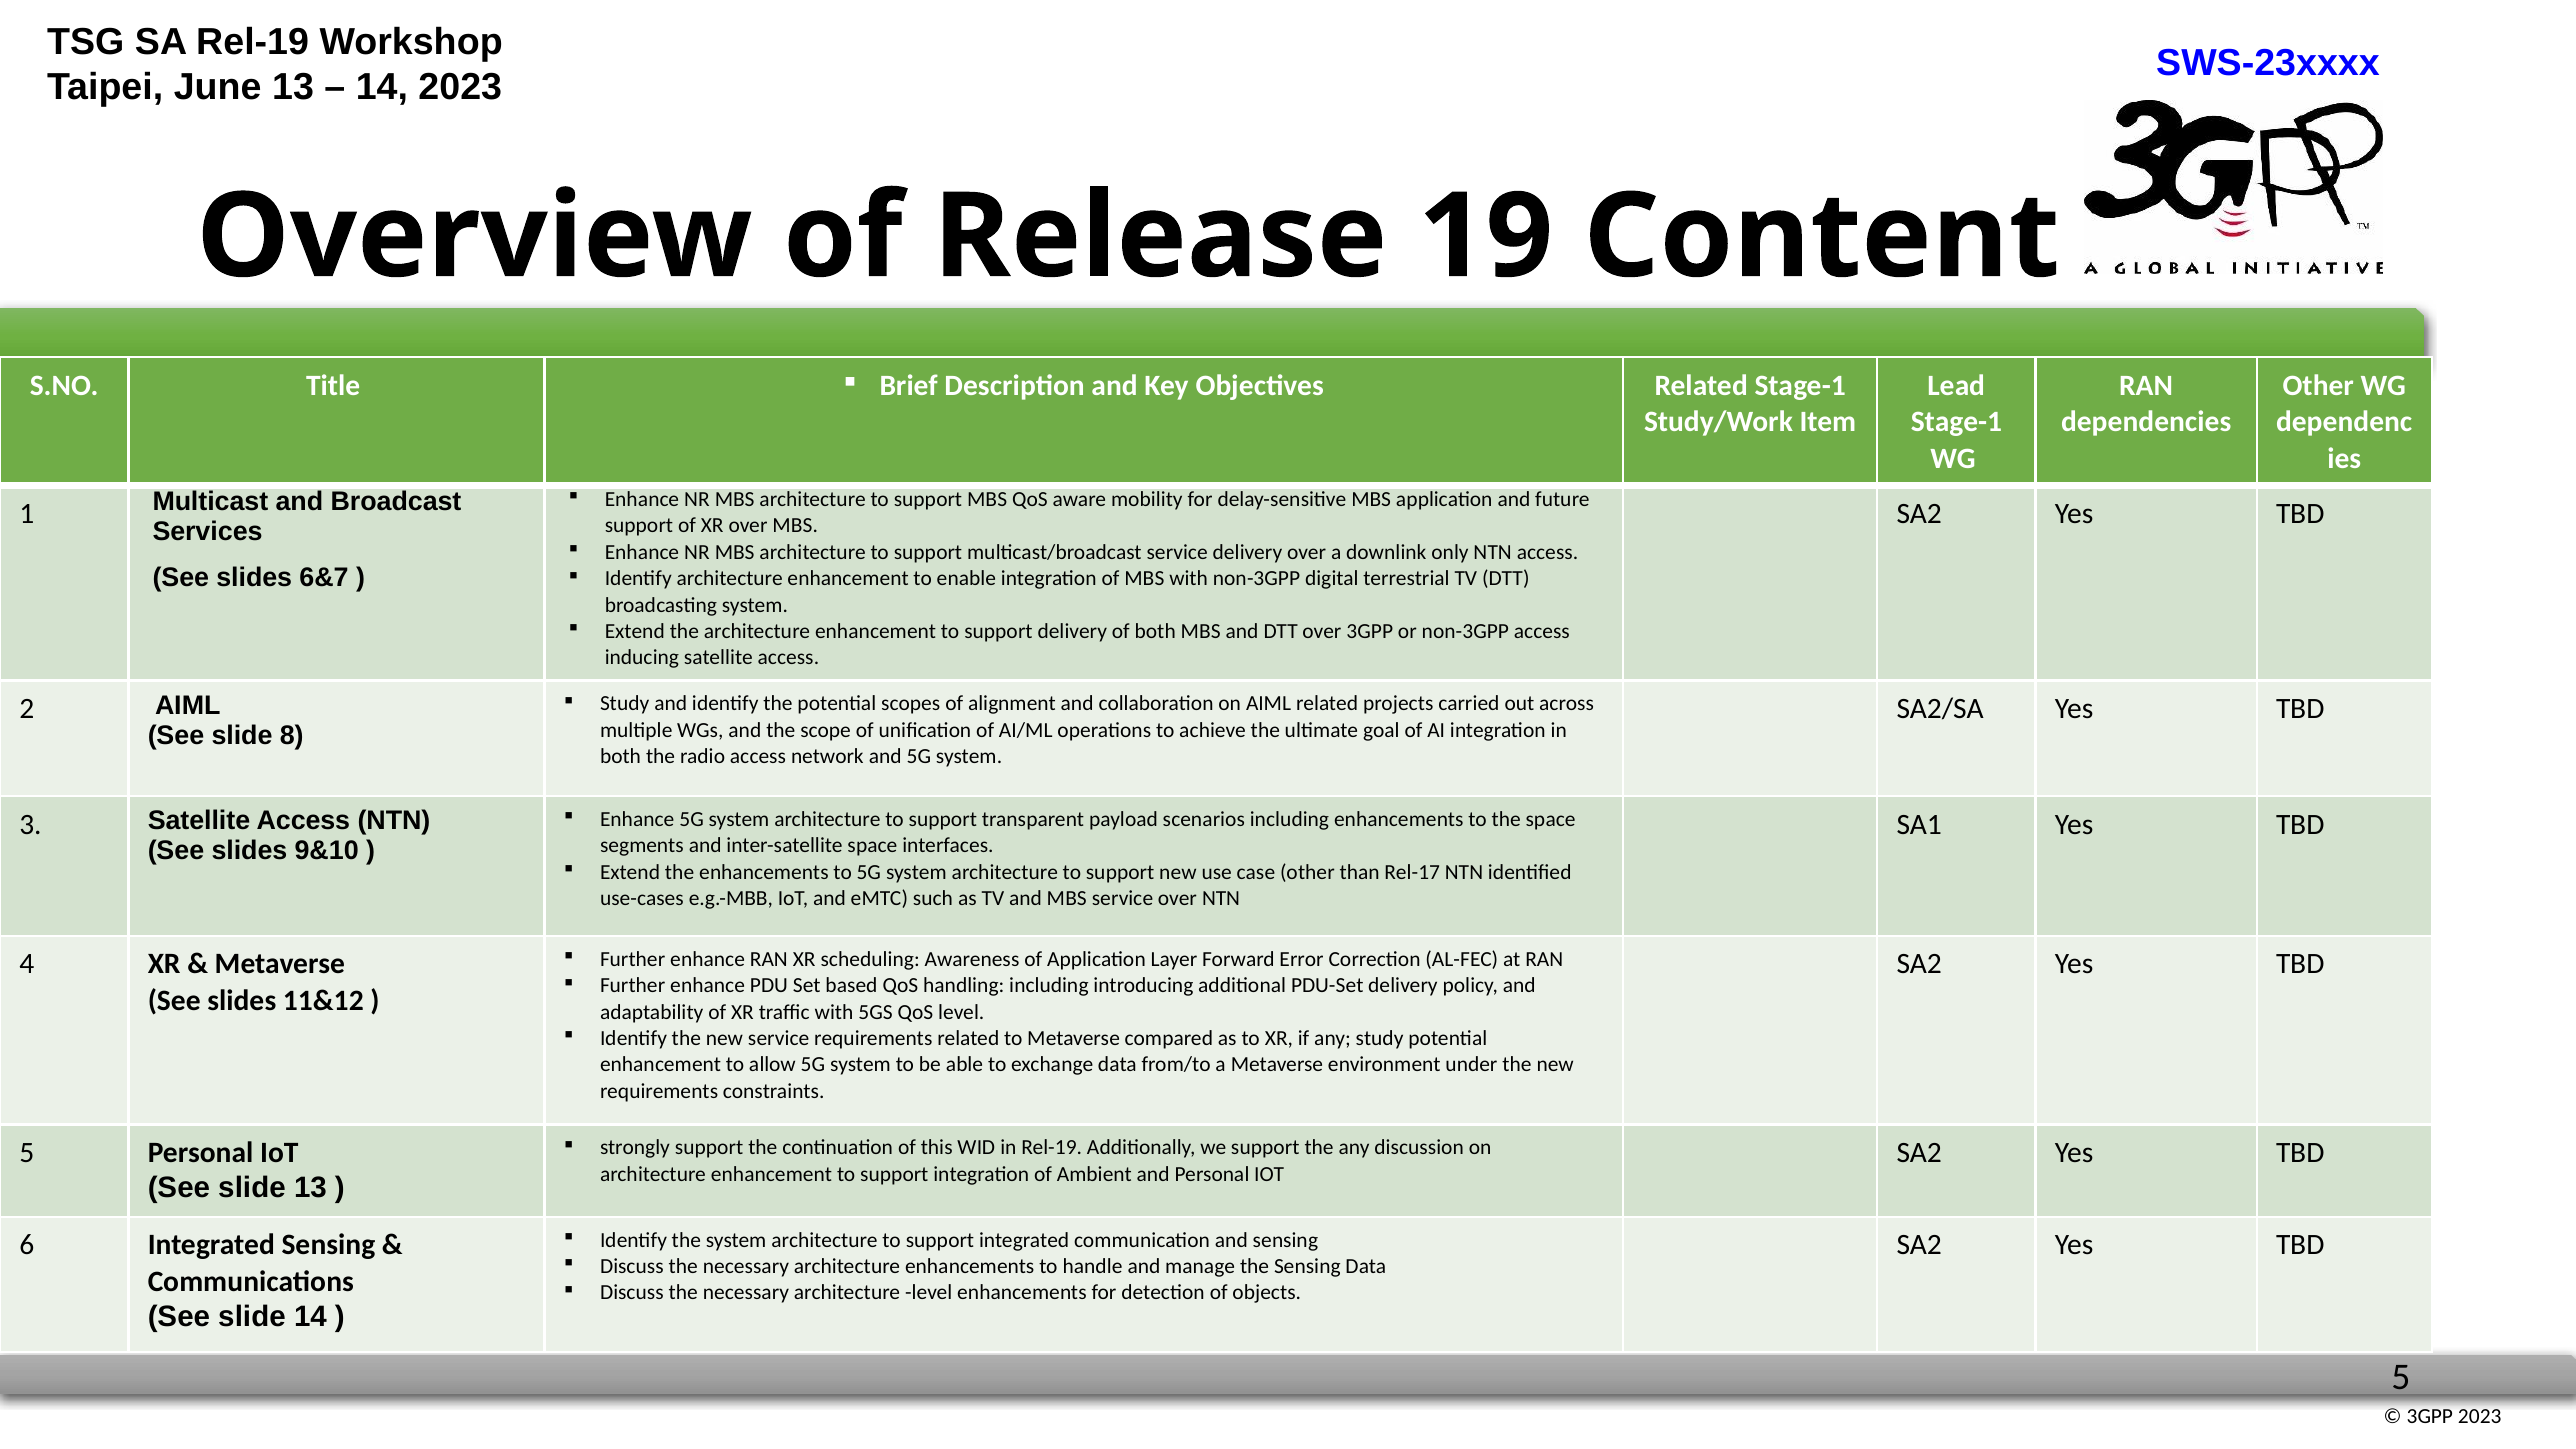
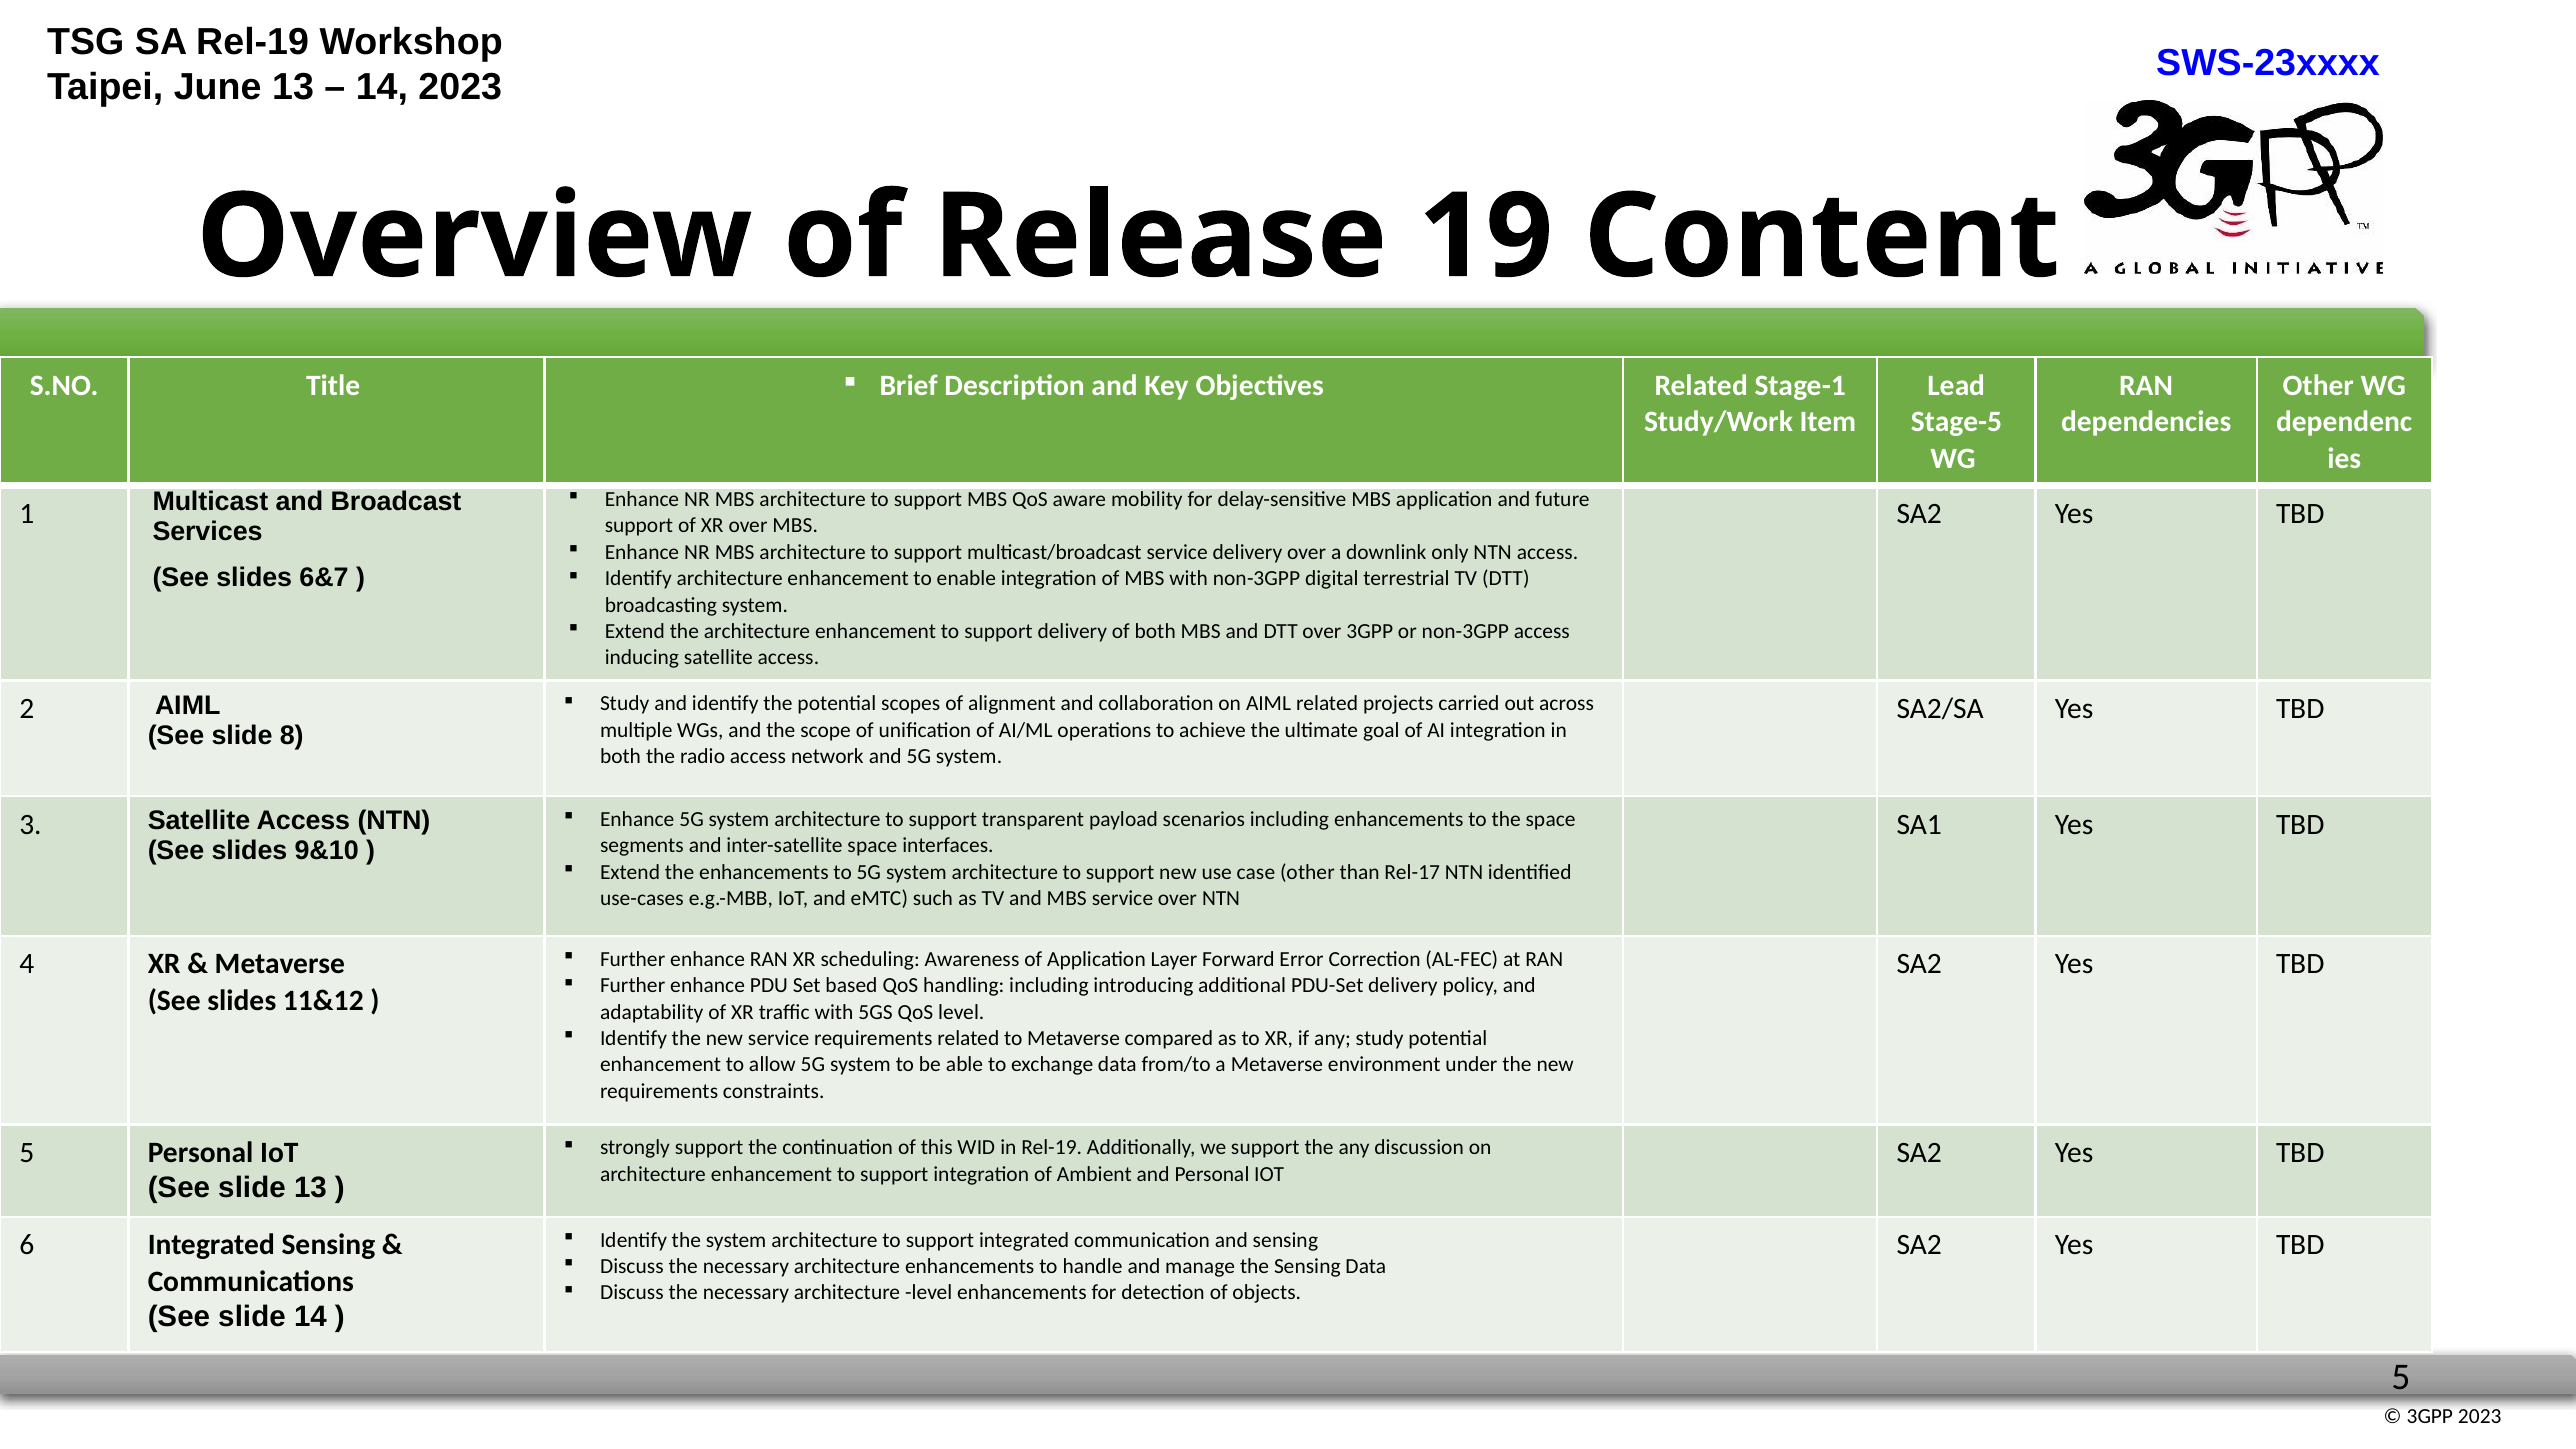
Stage-1 at (1956, 422): Stage-1 -> Stage-5
